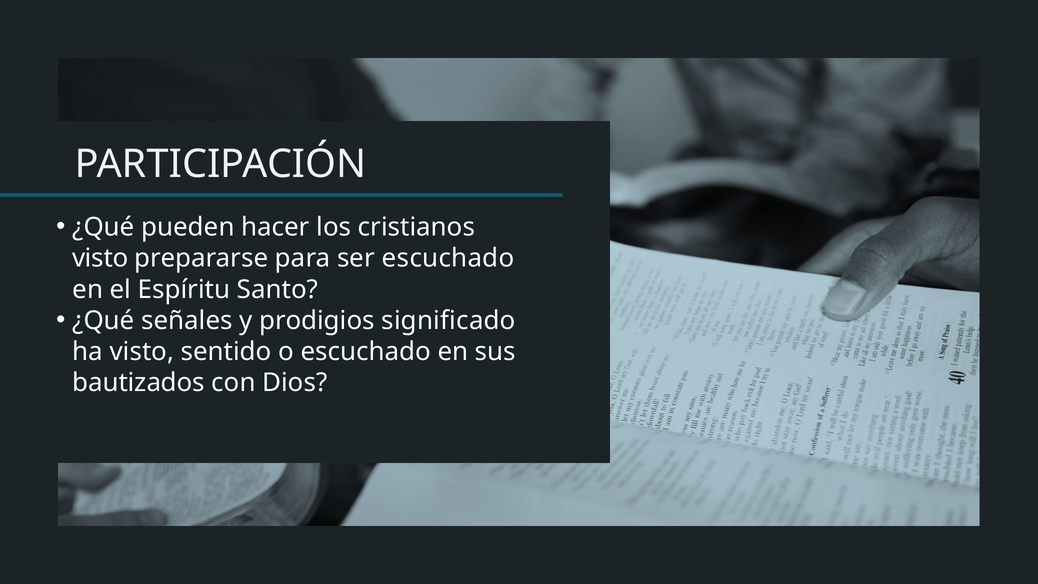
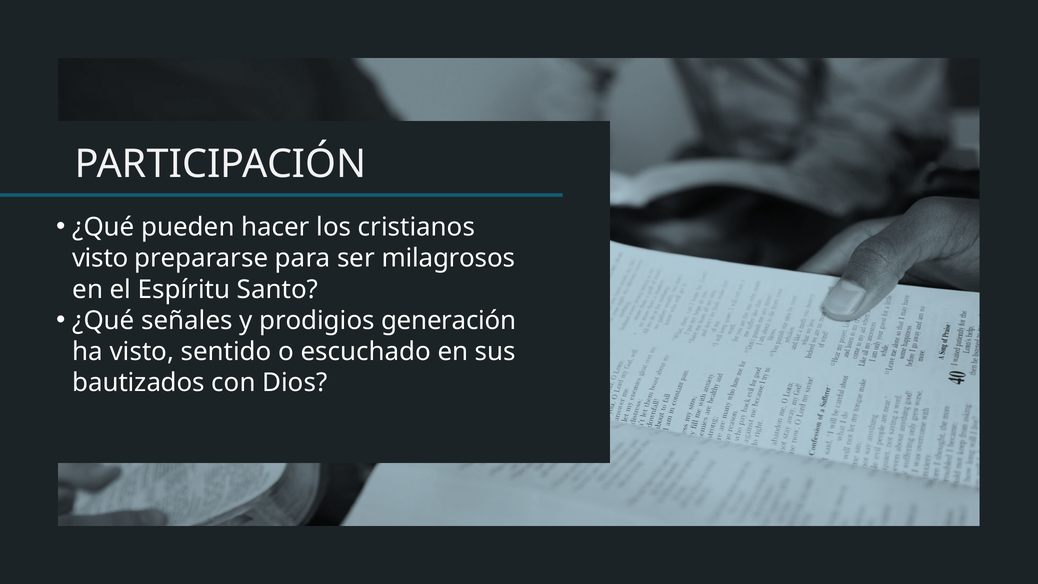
ser escuchado: escuchado -> milagrosos
significado: significado -> generación
